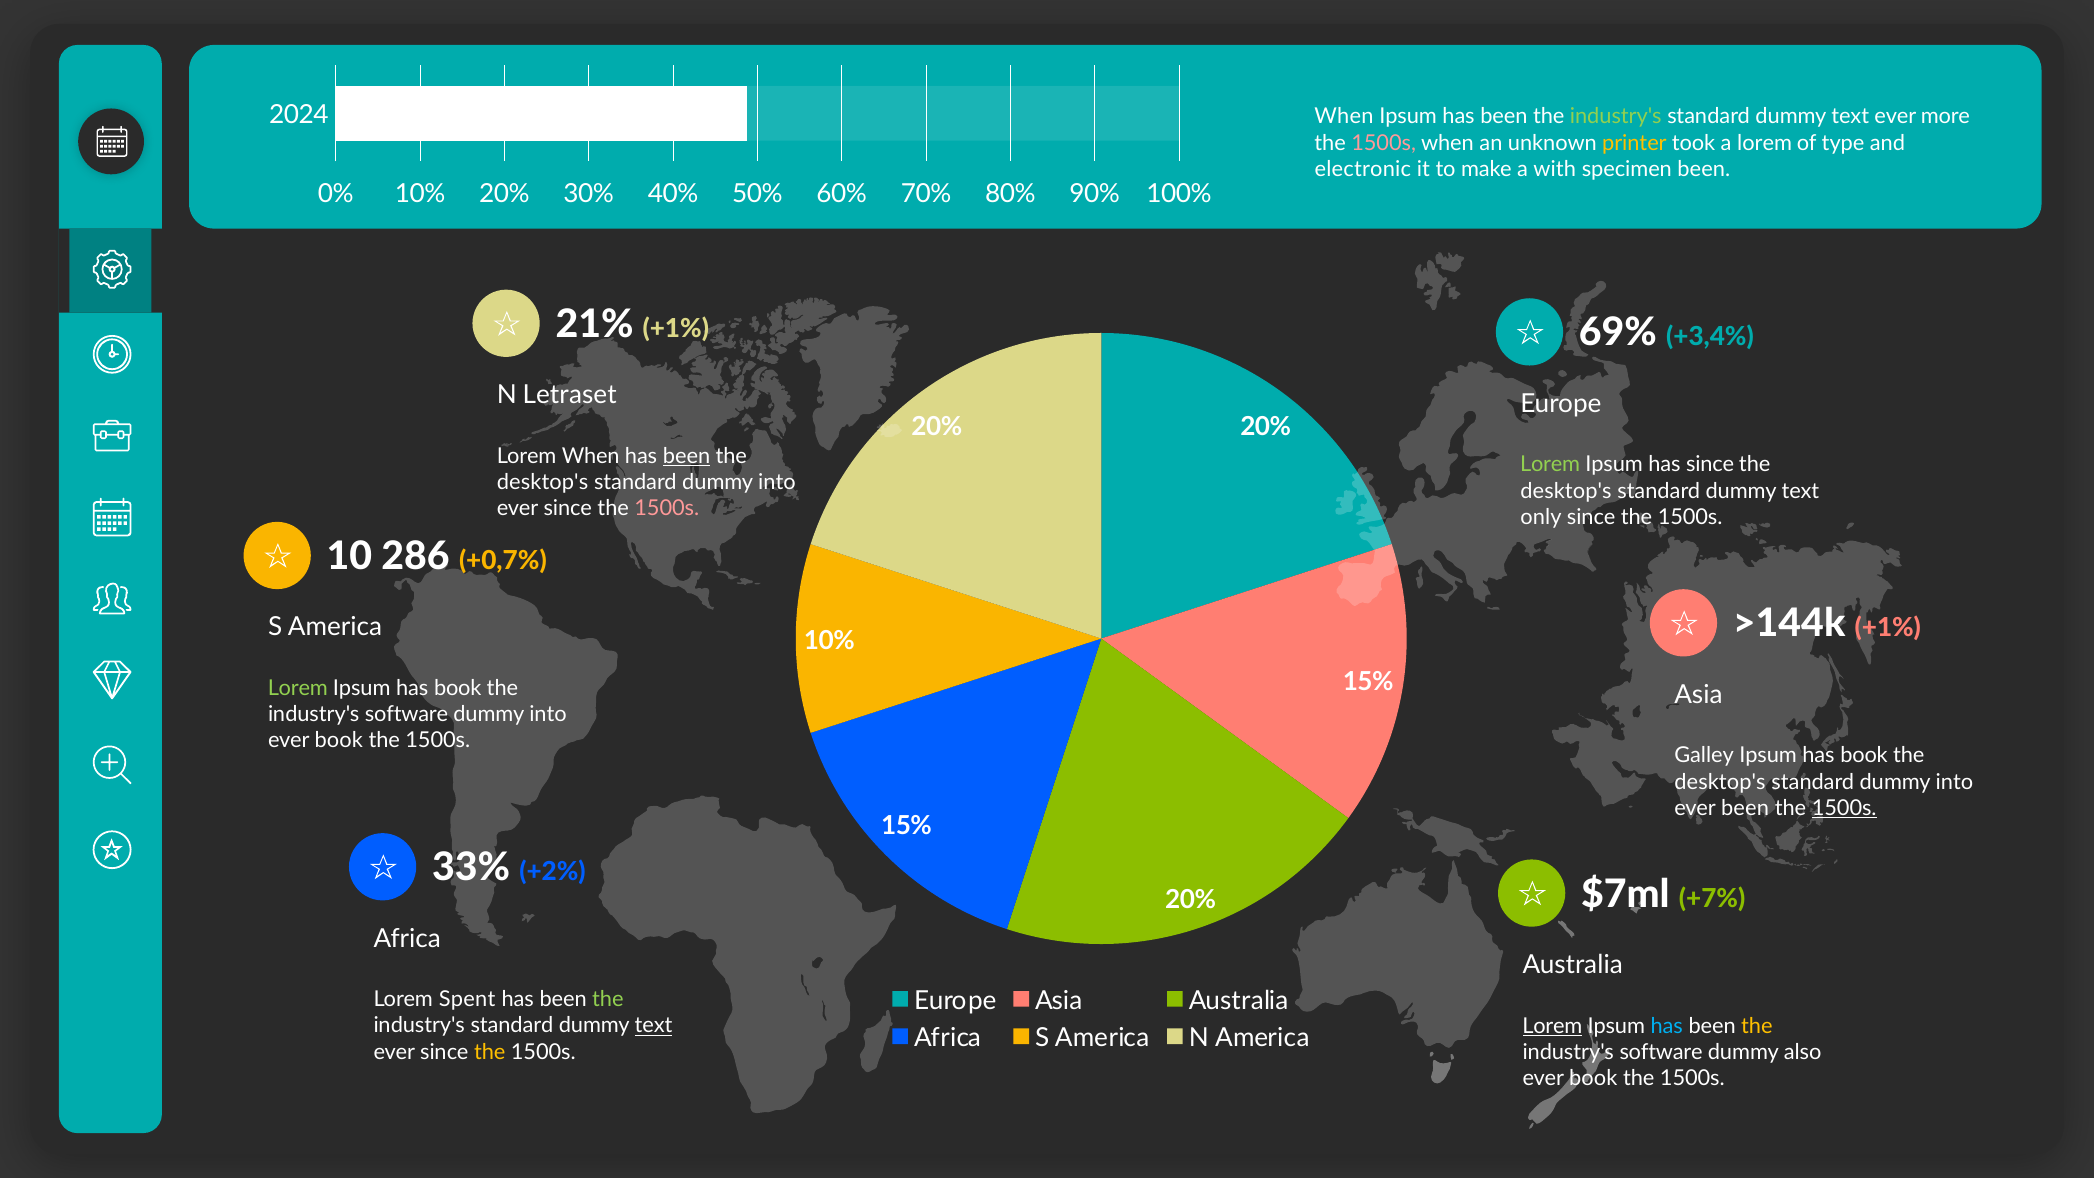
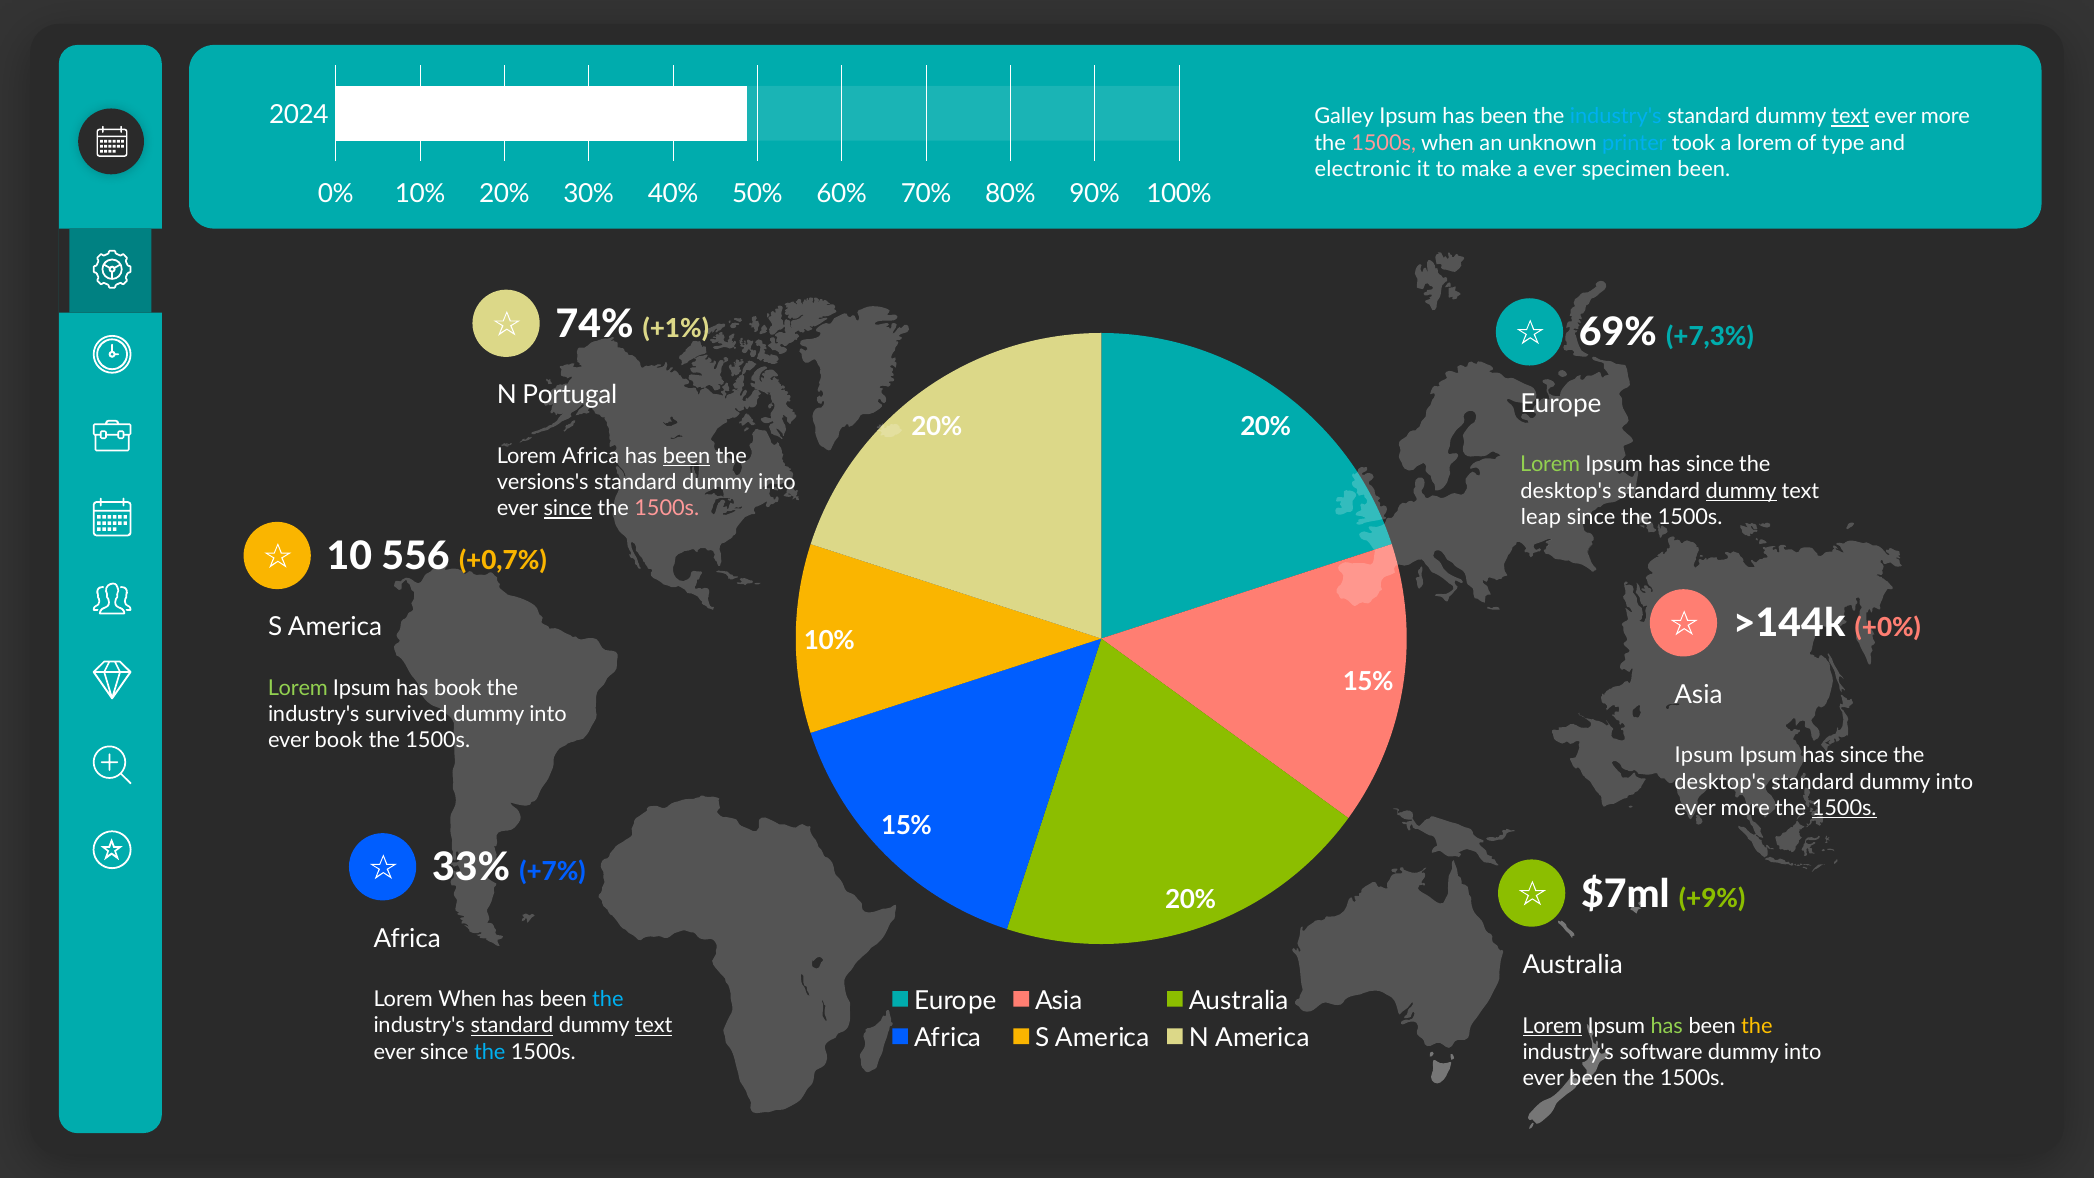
When at (1344, 117): When -> Galley
industry's at (1616, 117) colour: light green -> light blue
text at (1850, 117) underline: none -> present
printer colour: yellow -> light blue
a with: with -> ever
21%: 21% -> 74%
+3,4%: +3,4% -> +7,3%
Letraset: Letraset -> Portugal
Lorem When: When -> Africa
desktop's at (543, 482): desktop's -> versions's
dummy at (1741, 491) underline: none -> present
since at (568, 509) underline: none -> present
only: only -> leap
286: 286 -> 556
>144k +1%: +1% -> +0%
software at (407, 714): software -> survived
Galley at (1704, 756): Galley -> Ipsum
book at (1864, 756): book -> since
been at (1745, 808): been -> more
+2%: +2% -> +7%
+7%: +7% -> +9%
Lorem Spent: Spent -> When
the at (608, 999) colour: light green -> light blue
standard at (512, 1026) underline: none -> present
has at (1667, 1026) colour: light blue -> light green
the at (490, 1052) colour: yellow -> light blue
also at (1803, 1052): also -> into
book at (1593, 1078): book -> been
